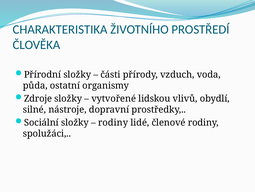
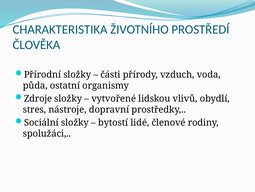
silné: silné -> stres
rodiny at (113, 122): rodiny -> bytostí
